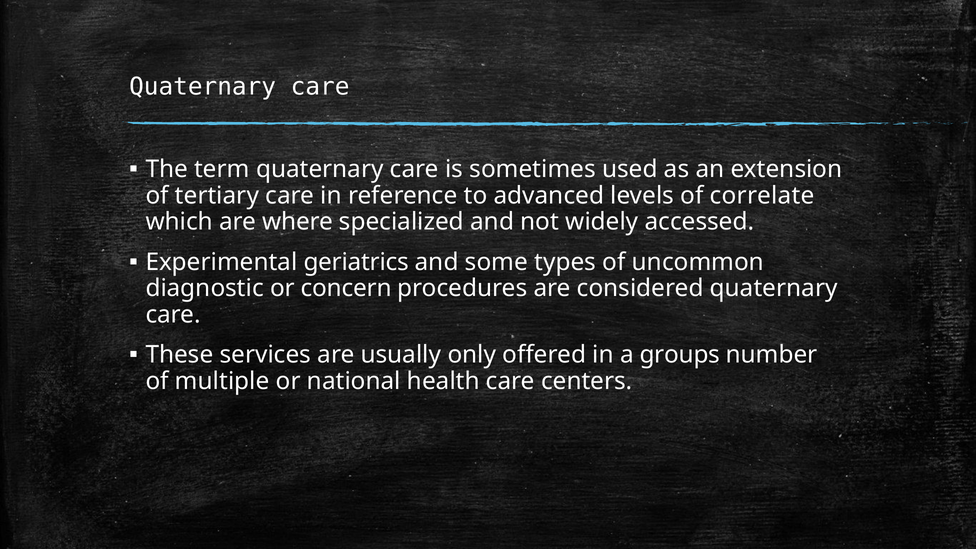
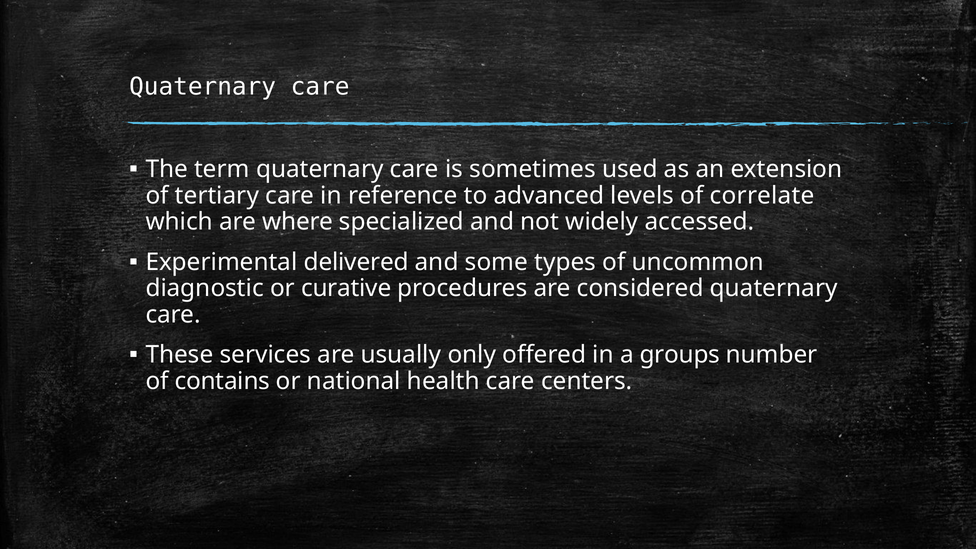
geriatrics: geriatrics -> delivered
concern: concern -> curative
multiple: multiple -> contains
